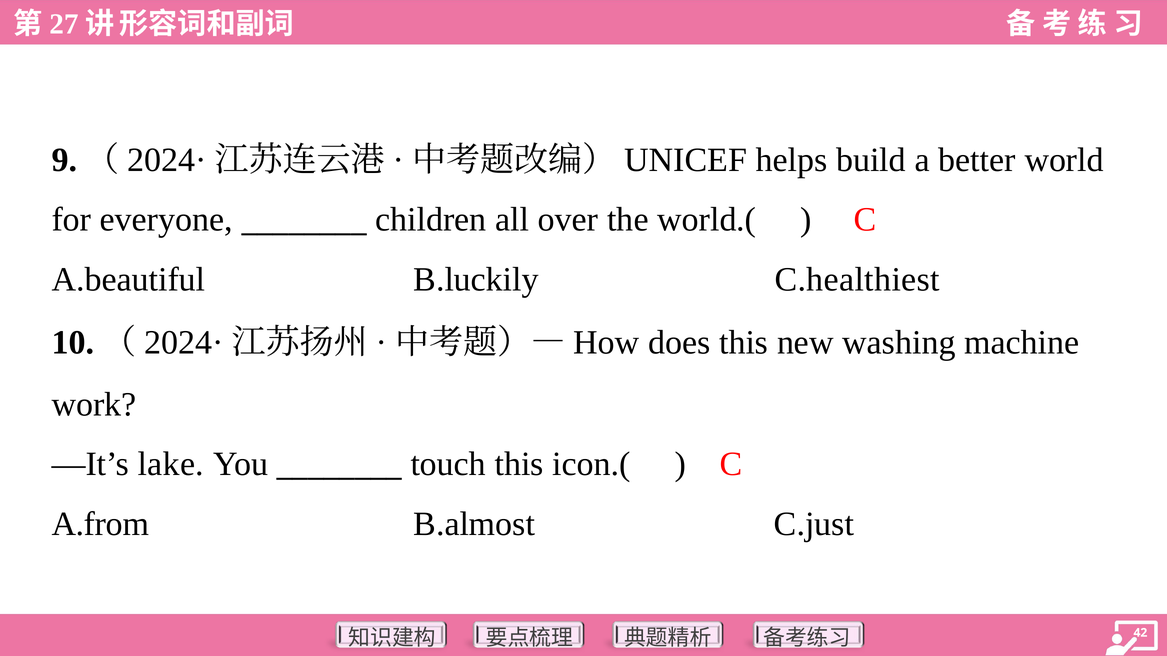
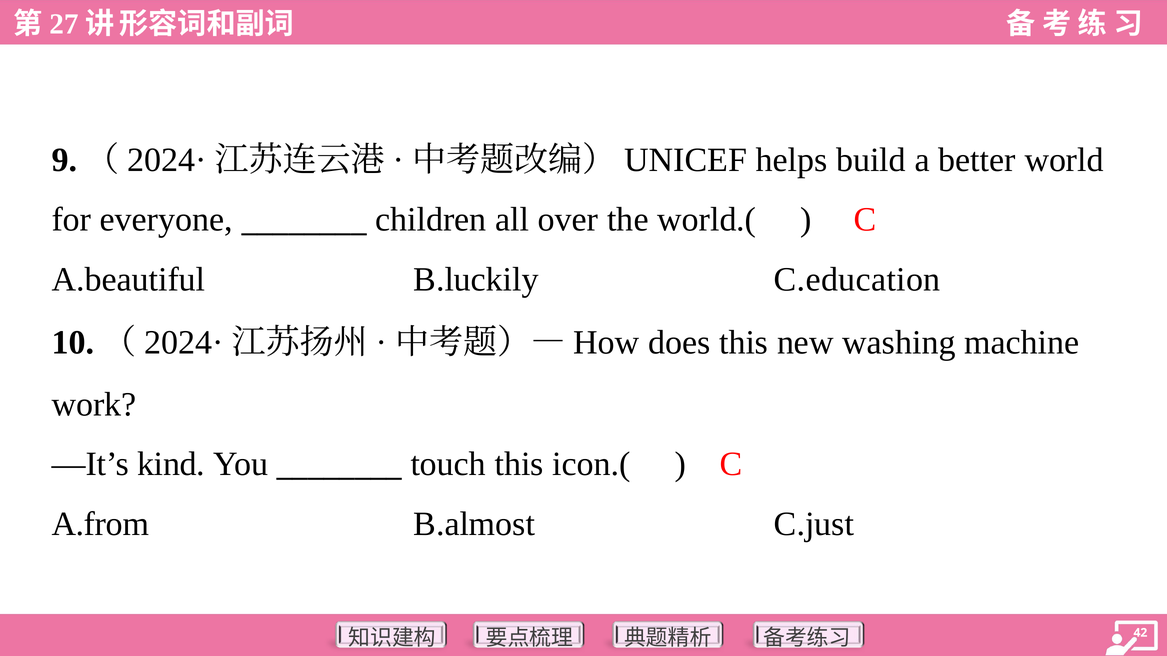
C.healthiest: C.healthiest -> C.education
lake: lake -> kind
